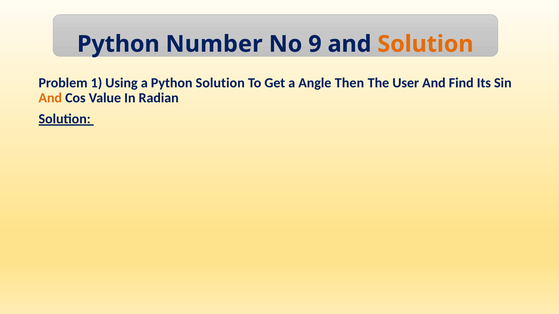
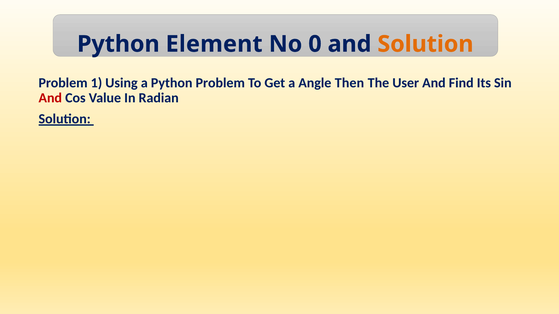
Number: Number -> Element
9: 9 -> 0
Python Solution: Solution -> Problem
And at (50, 98) colour: orange -> red
